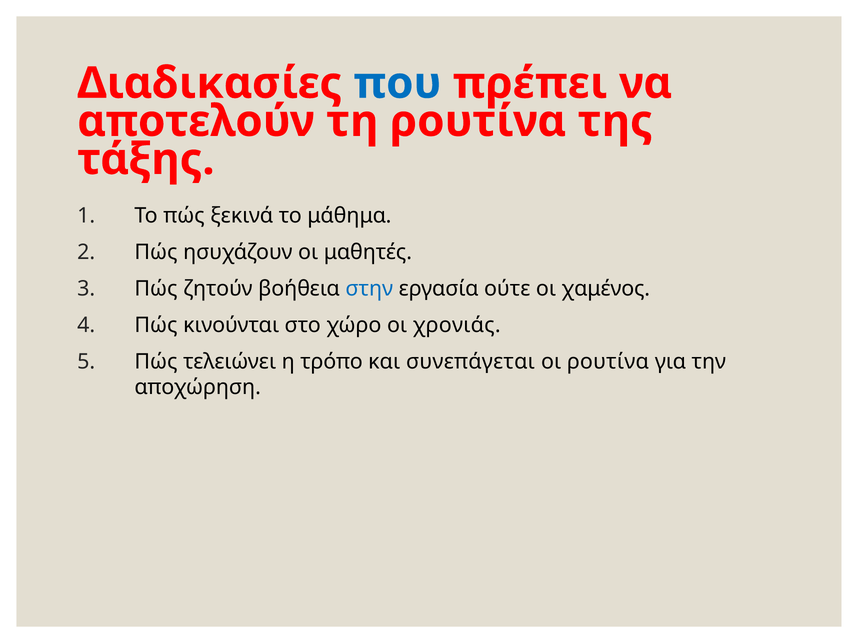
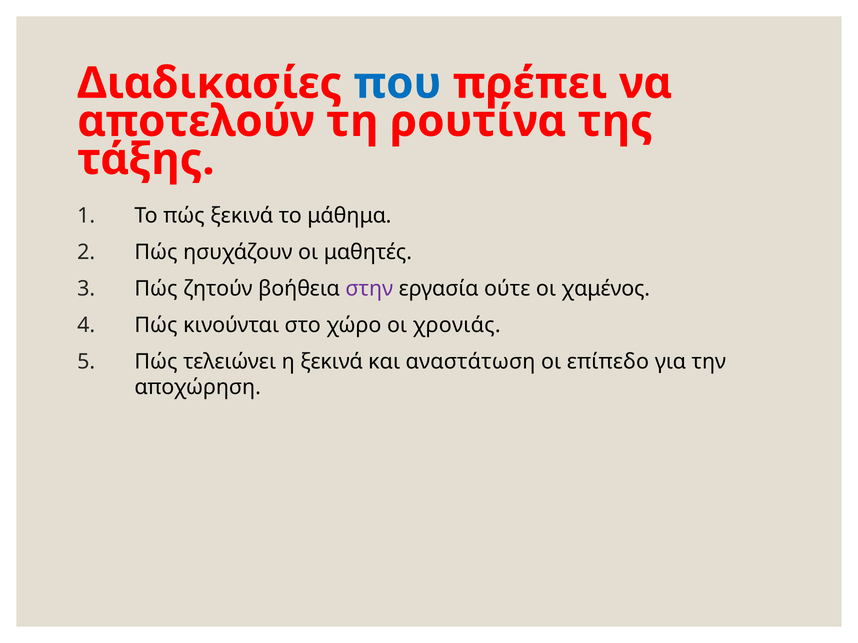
στην colour: blue -> purple
η τρόπο: τρόπο -> ξεκινά
συνεπάγεται: συνεπάγεται -> αναστάτωση
οι ρουτίνα: ρουτίνα -> επίπεδο
